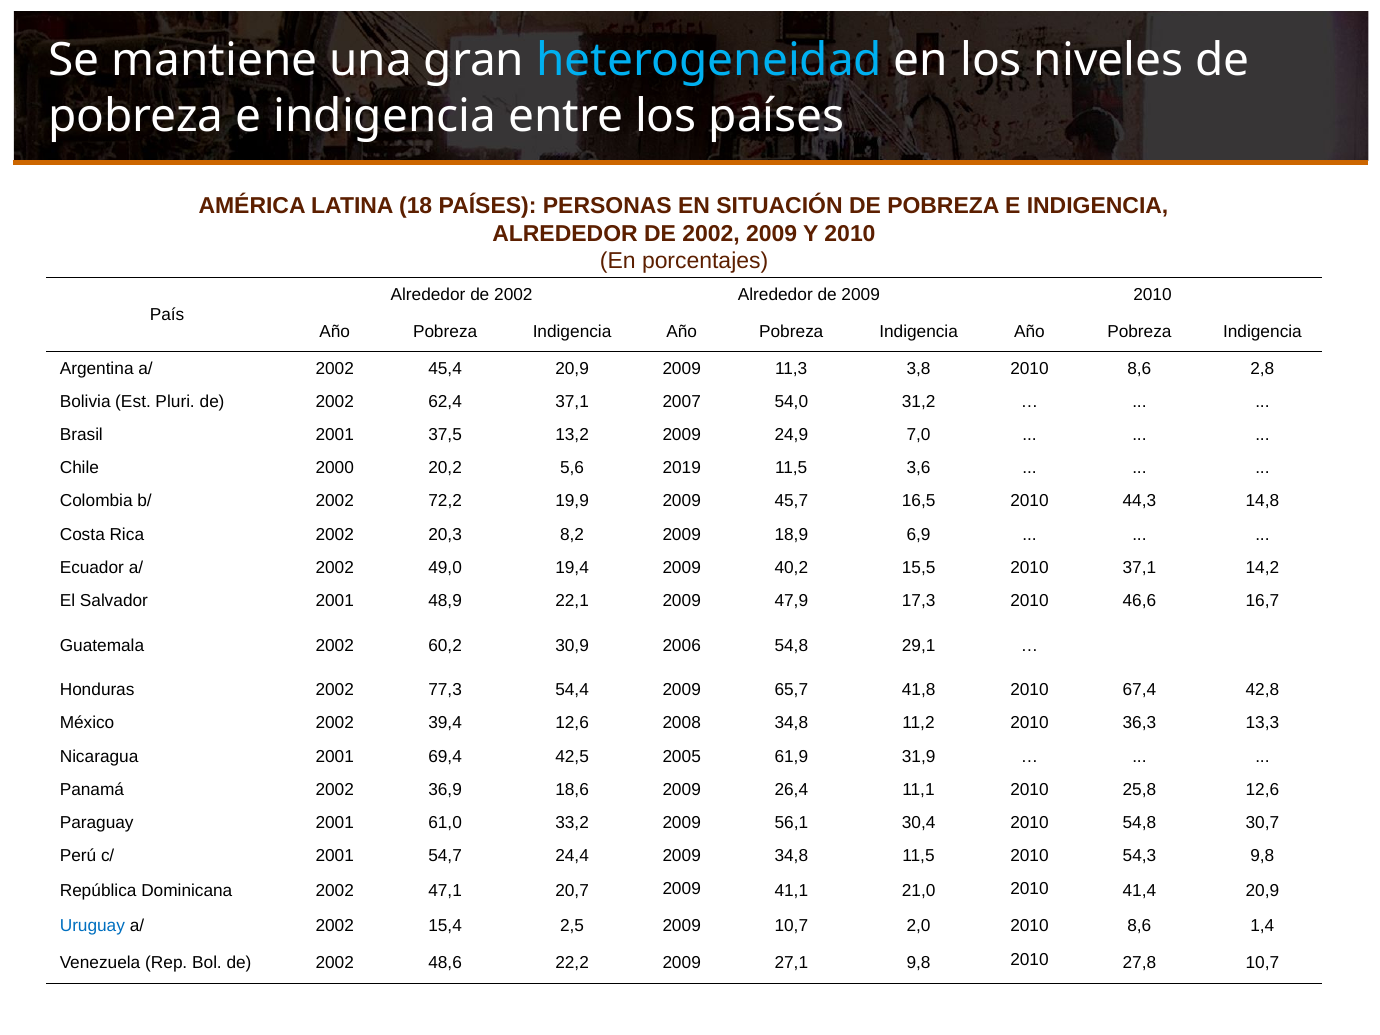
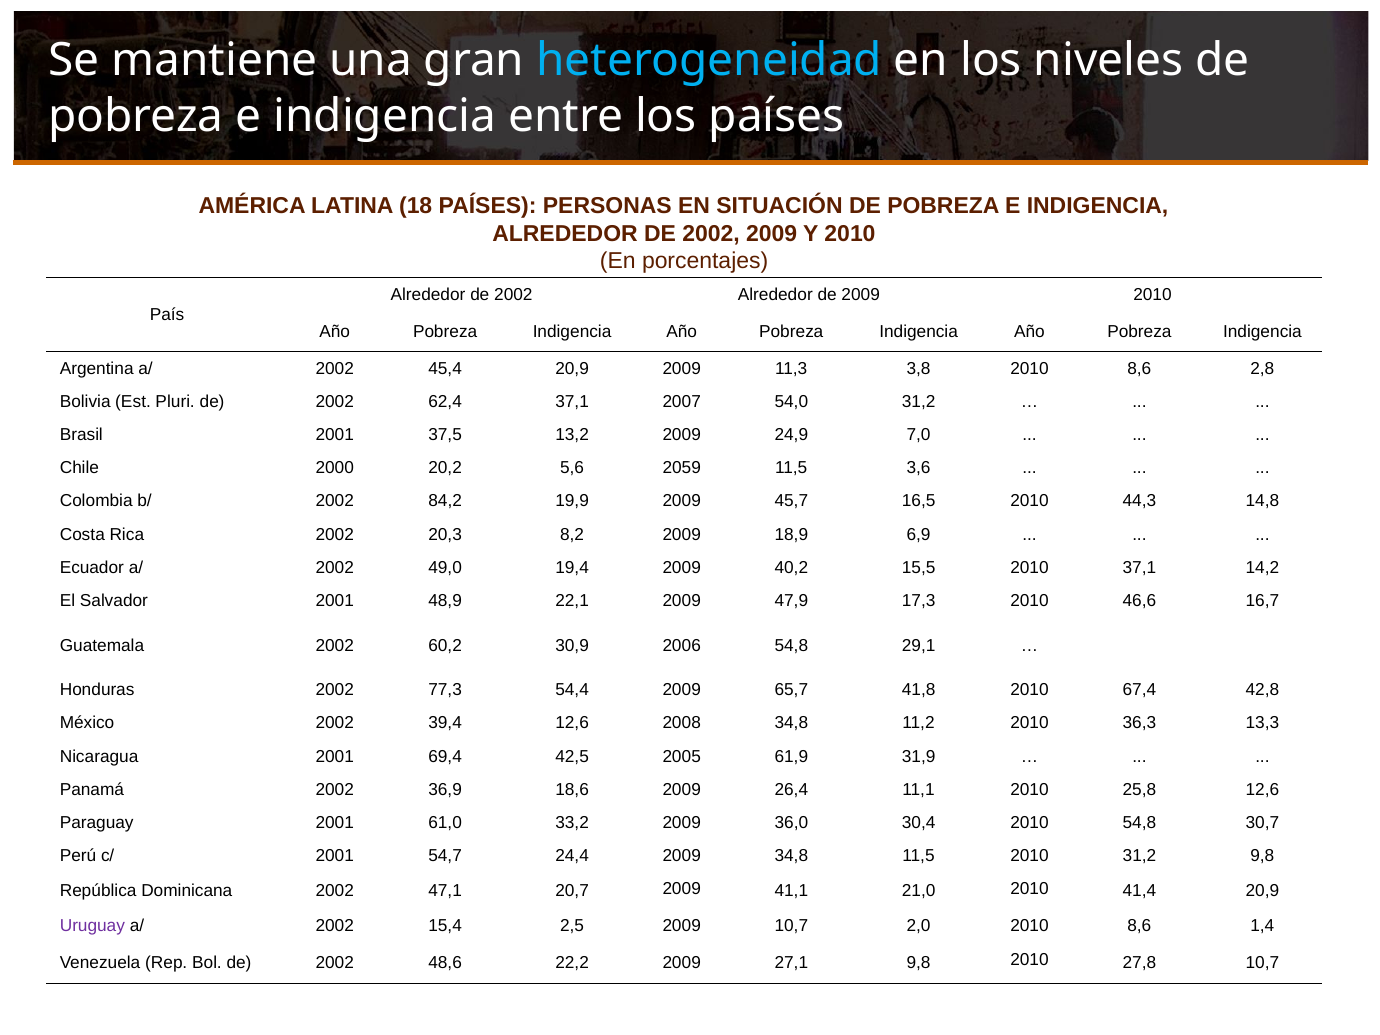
2019: 2019 -> 2059
72,2: 72,2 -> 84,2
56,1: 56,1 -> 36,0
2010 54,3: 54,3 -> 31,2
Uruguay colour: blue -> purple
